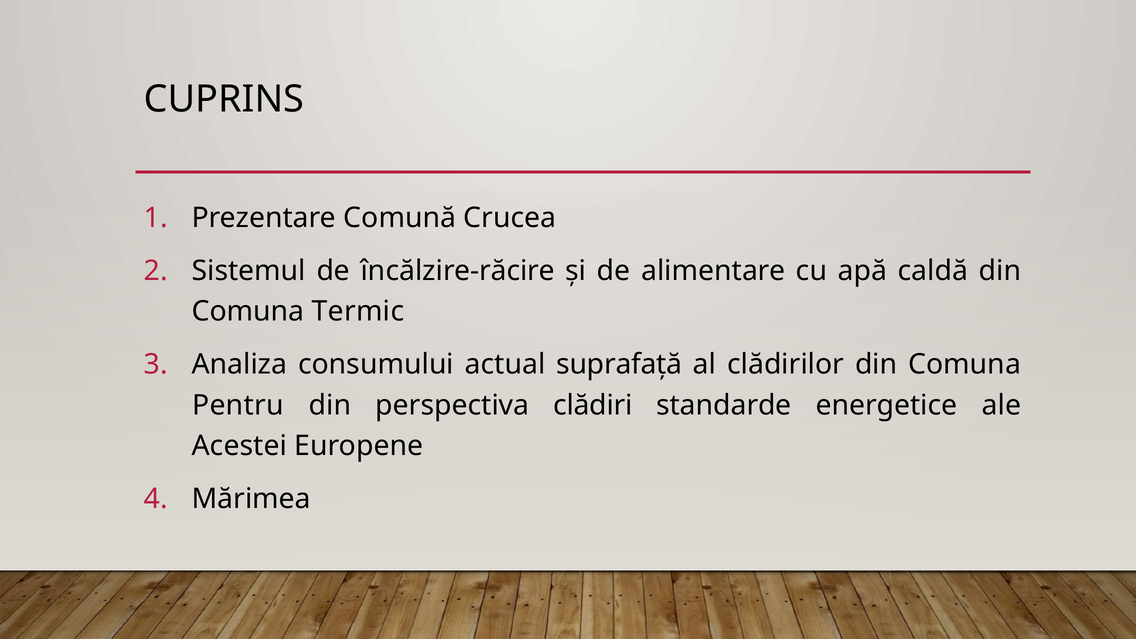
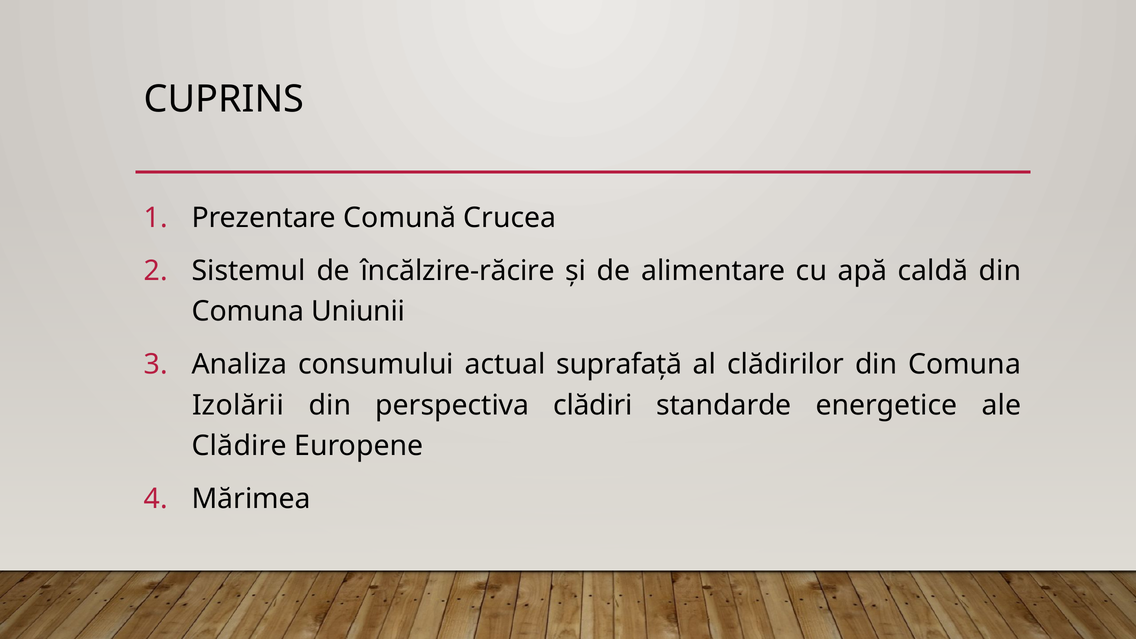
Termic: Termic -> Uniunii
Pentru: Pentru -> Izolării
Acestei: Acestei -> Clădire
